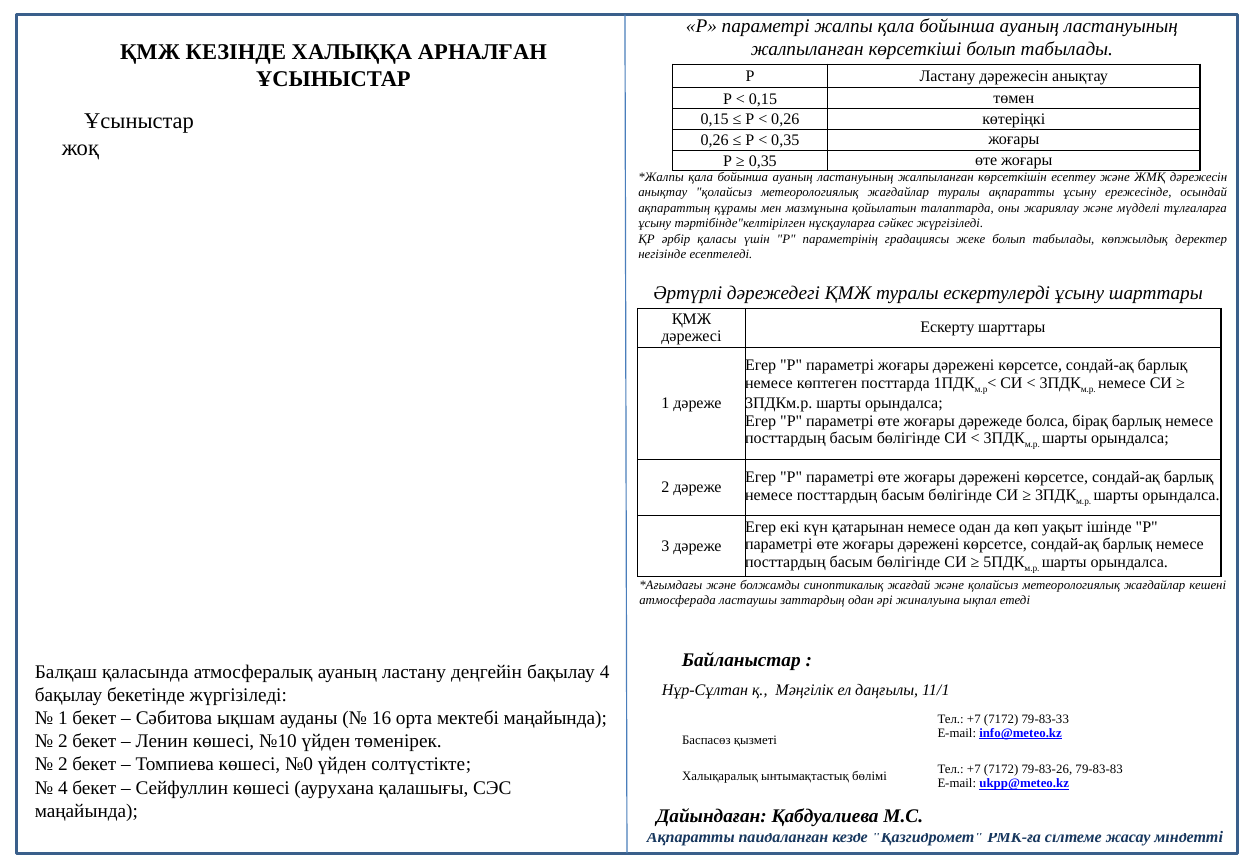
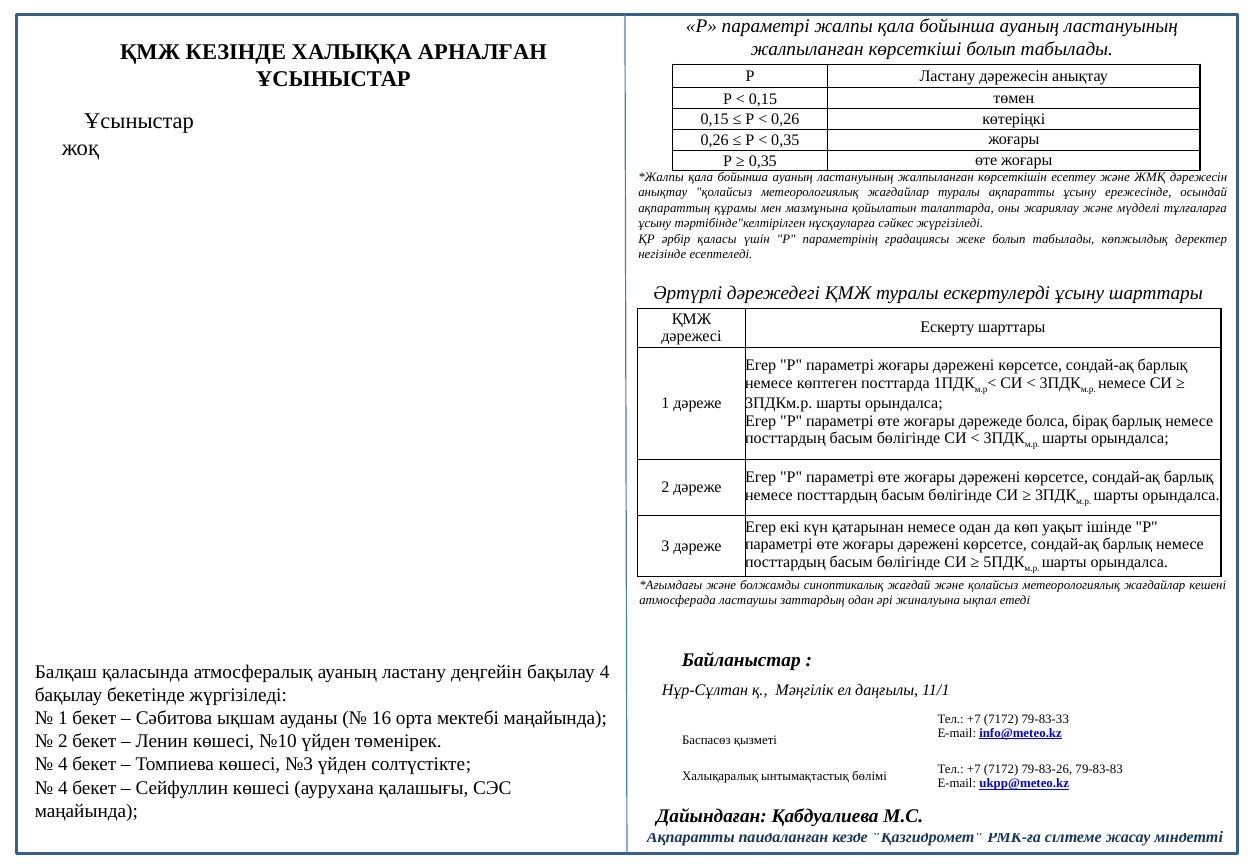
2 at (63, 765): 2 -> 4
№0: №0 -> №3
